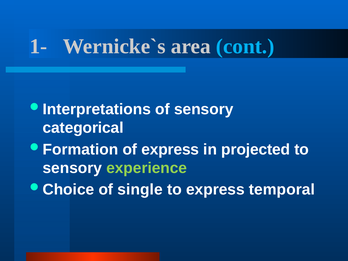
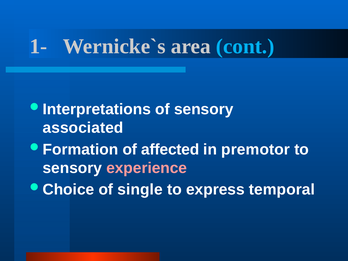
categorical: categorical -> associated
of express: express -> affected
projected: projected -> premotor
experience colour: light green -> pink
